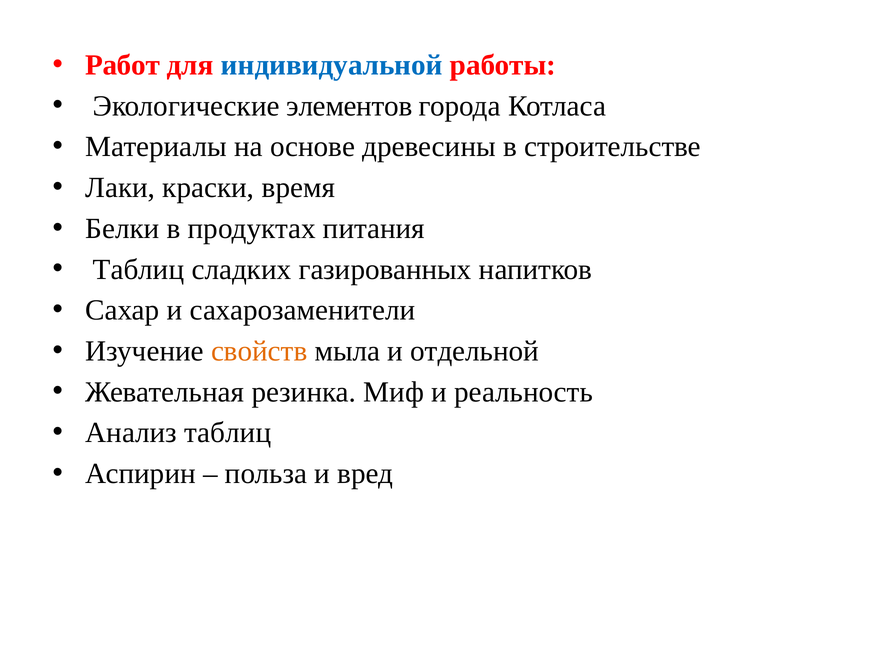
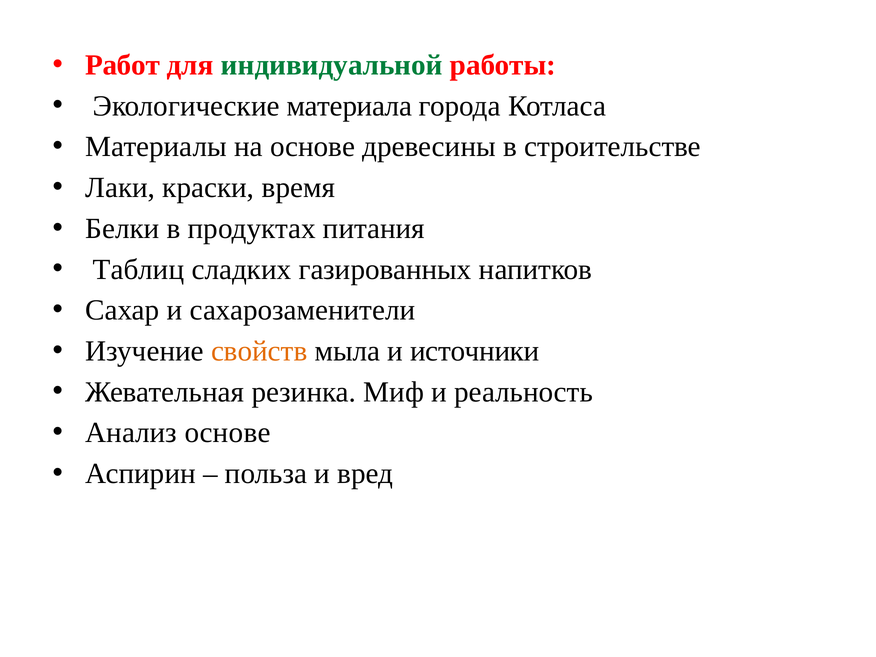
индивидуальной colour: blue -> green
элементов: элементов -> материала
отдельной: отдельной -> источники
Анализ таблиц: таблиц -> основе
